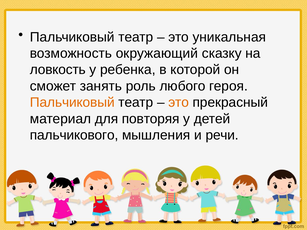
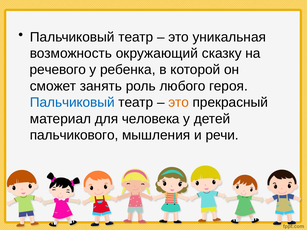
ловкость: ловкость -> речевого
Пальчиковый at (72, 103) colour: orange -> blue
повторяя: повторяя -> человека
